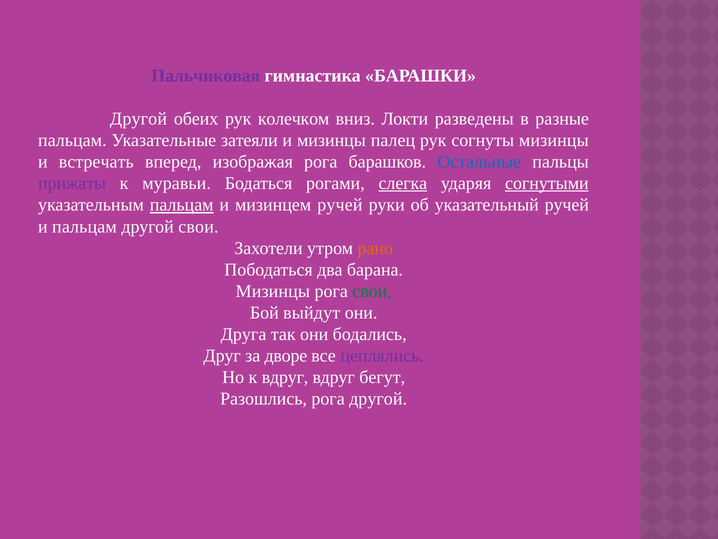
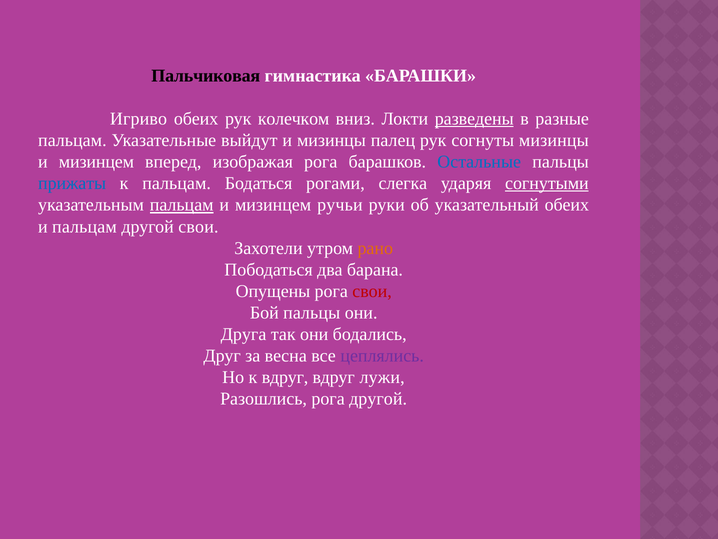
Пальчиковая colour: purple -> black
Другой at (138, 119): Другой -> Игриво
разведены underline: none -> present
затеяли: затеяли -> выйдут
встречать at (96, 162): встречать -> мизинцем
прижаты colour: purple -> blue
к муравьи: муравьи -> пальцам
слегка underline: present -> none
мизинцем ручей: ручей -> ручьи
указательный ручей: ручей -> обеих
Мизинцы at (273, 291): Мизинцы -> Опущены
свои at (372, 291) colour: green -> red
Бой выйдут: выйдут -> пальцы
дворе: дворе -> весна
бегут: бегут -> лужи
